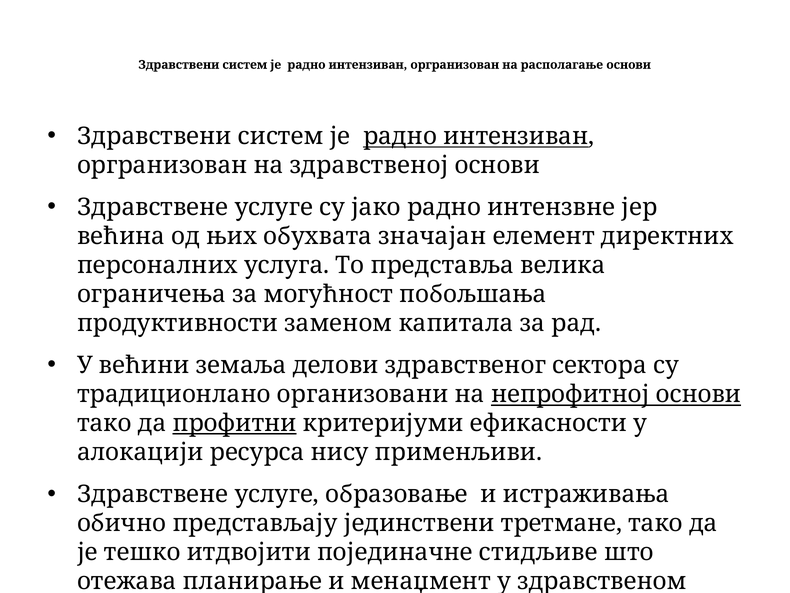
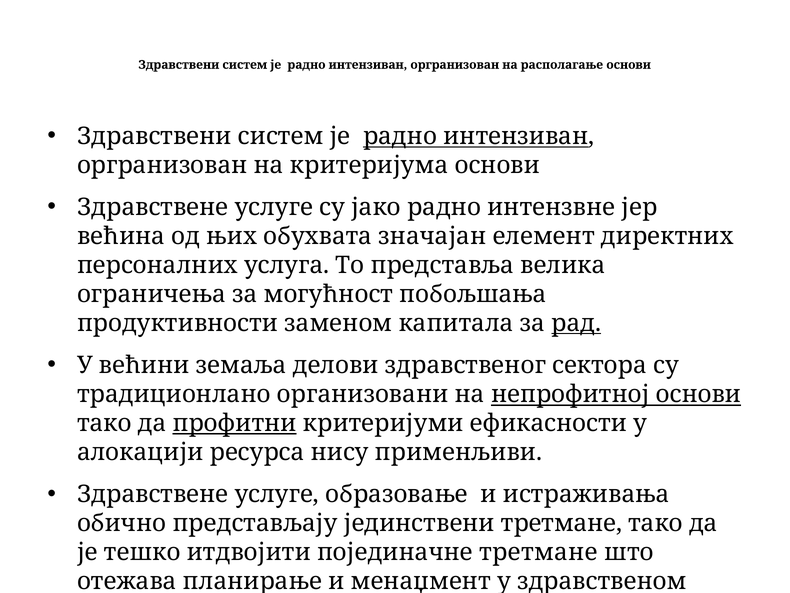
здравственој: здравственој -> критеријума
рад underline: none -> present
појединачне стидљиве: стидљиве -> третмане
